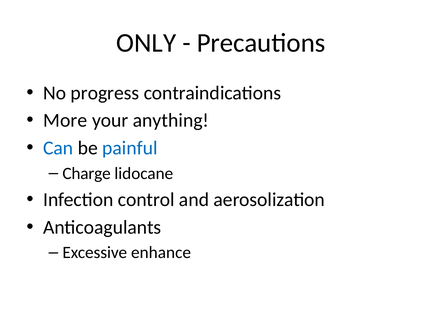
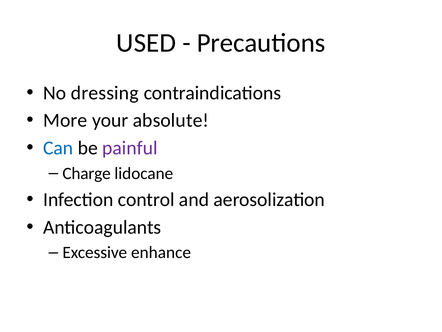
ONLY: ONLY -> USED
progress: progress -> dressing
anything: anything -> absolute
painful colour: blue -> purple
